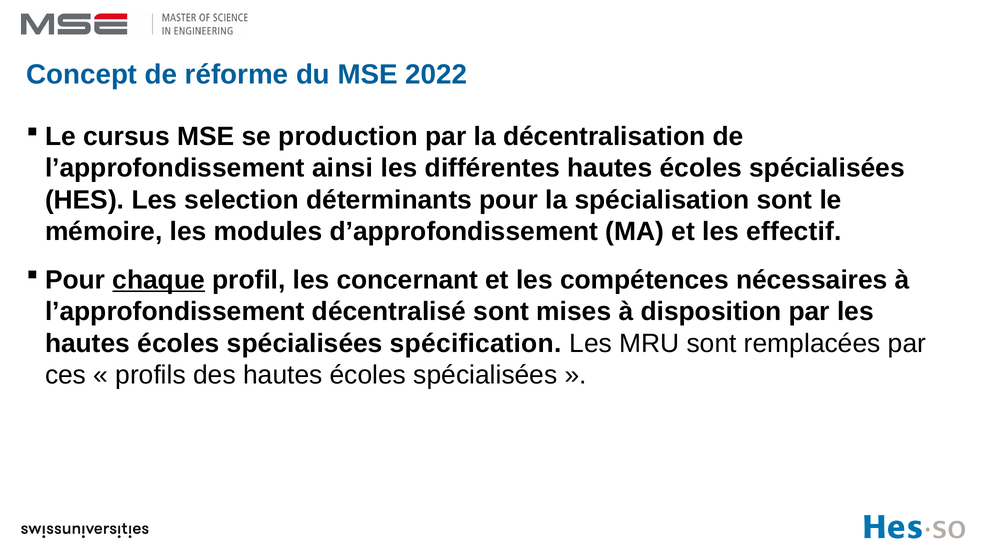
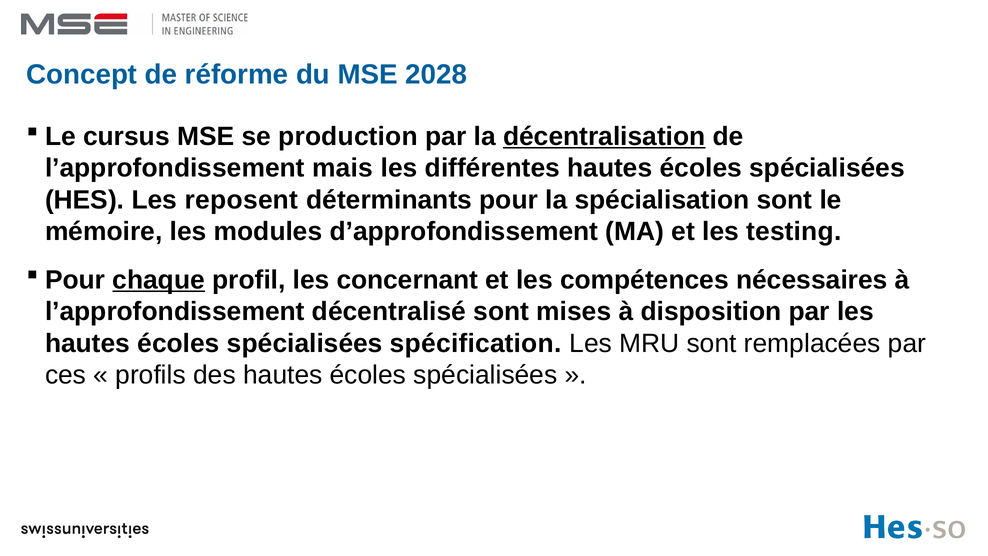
2022: 2022 -> 2028
décentralisation underline: none -> present
ainsi: ainsi -> mais
selection: selection -> reposent
effectif: effectif -> testing
